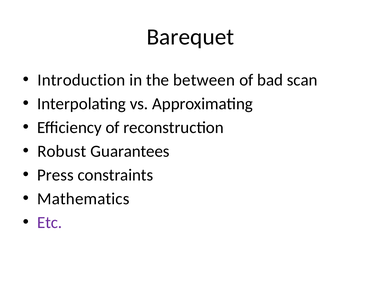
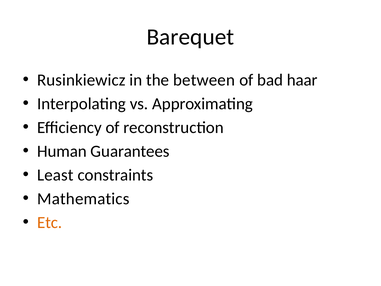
Introduction: Introduction -> Rusinkiewicz
scan: scan -> haar
Robust: Robust -> Human
Press: Press -> Least
Etc colour: purple -> orange
